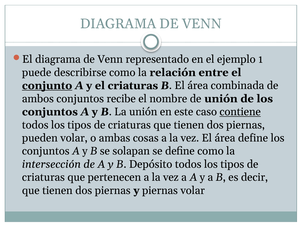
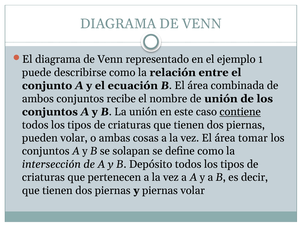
conjunto underline: present -> none
el criaturas: criaturas -> ecuación
área define: define -> tomar
